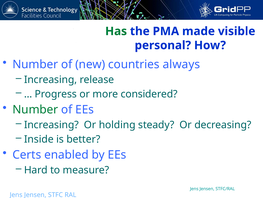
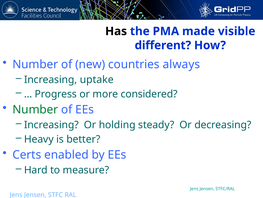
Has colour: green -> black
personal: personal -> different
release: release -> uptake
Inside: Inside -> Heavy
